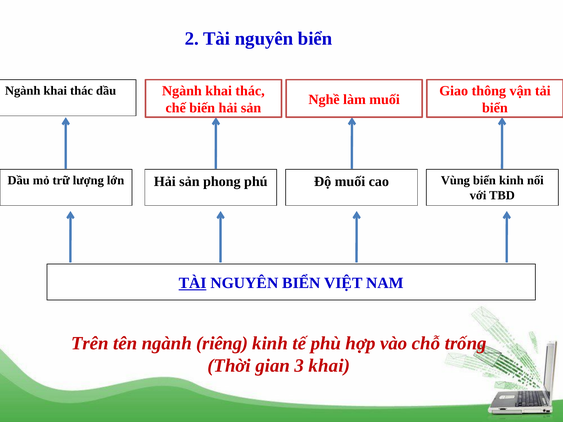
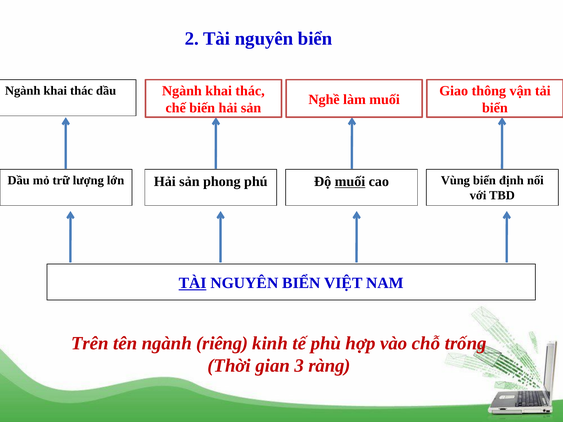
muối at (350, 182) underline: none -> present
biển kinh: kinh -> định
3 khai: khai -> ràng
